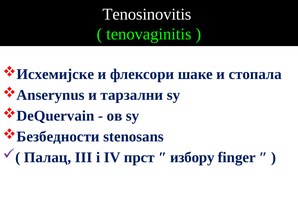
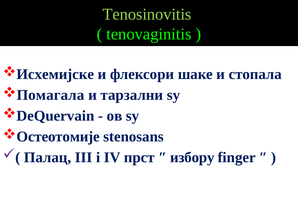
Tenosinovitis colour: white -> light green
Anserynus: Anserynus -> Помагала
Безбедности: Безбедности -> Остеотомије
